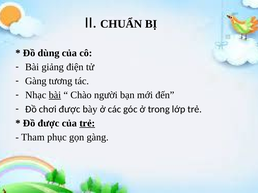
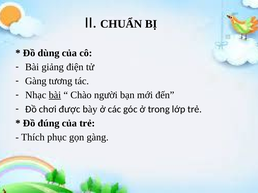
Đồ được: được -> đúng
trẻ at (87, 123) underline: present -> none
Tham: Tham -> Thích
